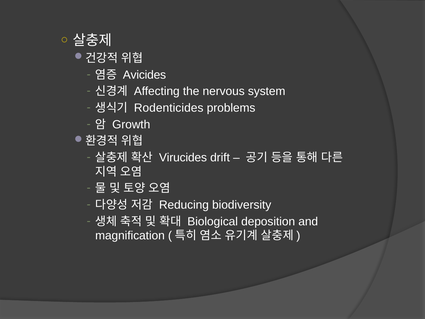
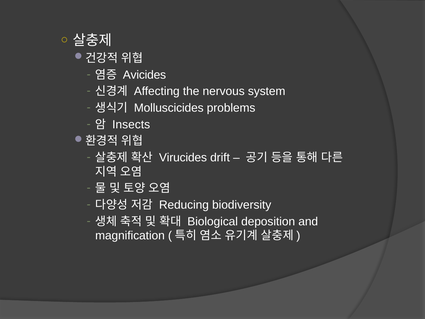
Rodenticides: Rodenticides -> Molluscicides
Growth: Growth -> Insects
